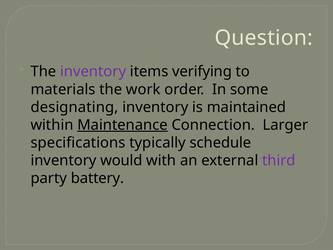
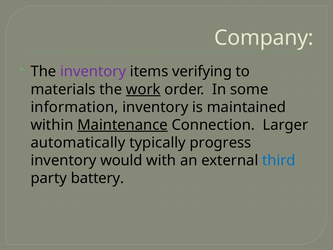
Question: Question -> Company
work underline: none -> present
designating: designating -> information
specifications: specifications -> automatically
schedule: schedule -> progress
third colour: purple -> blue
